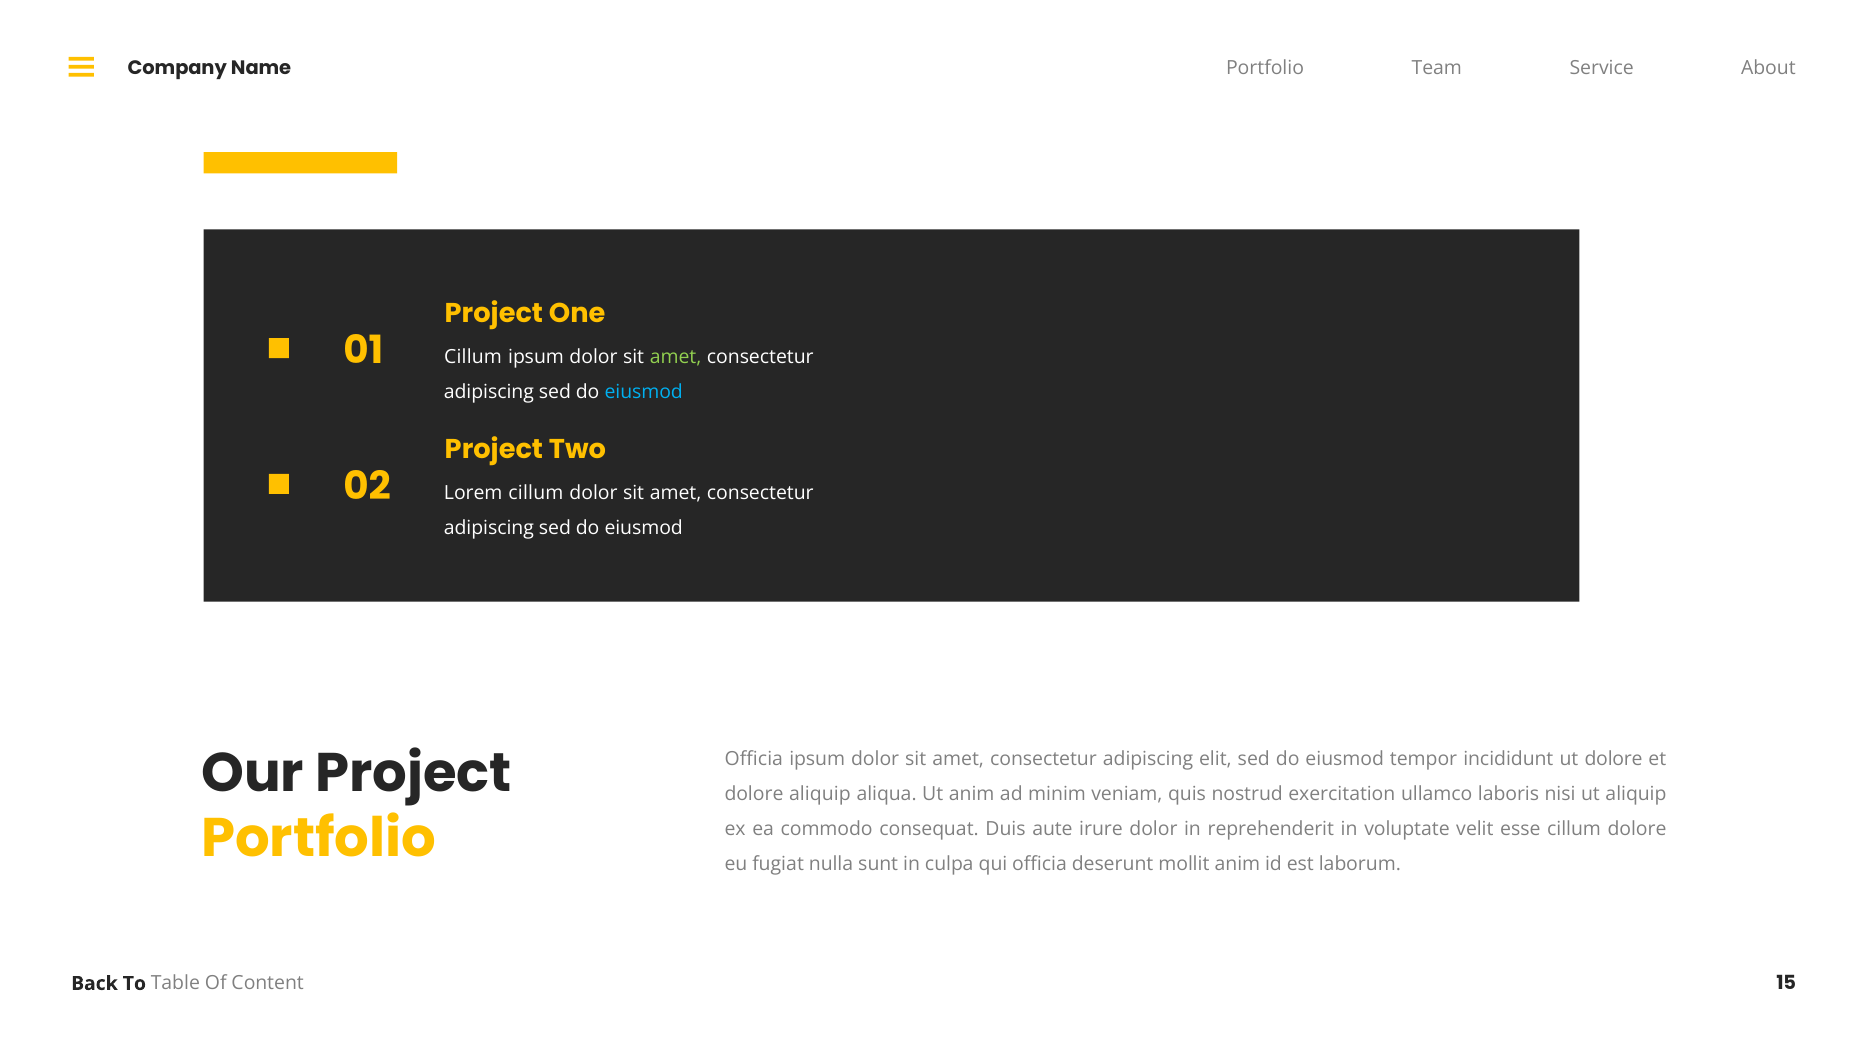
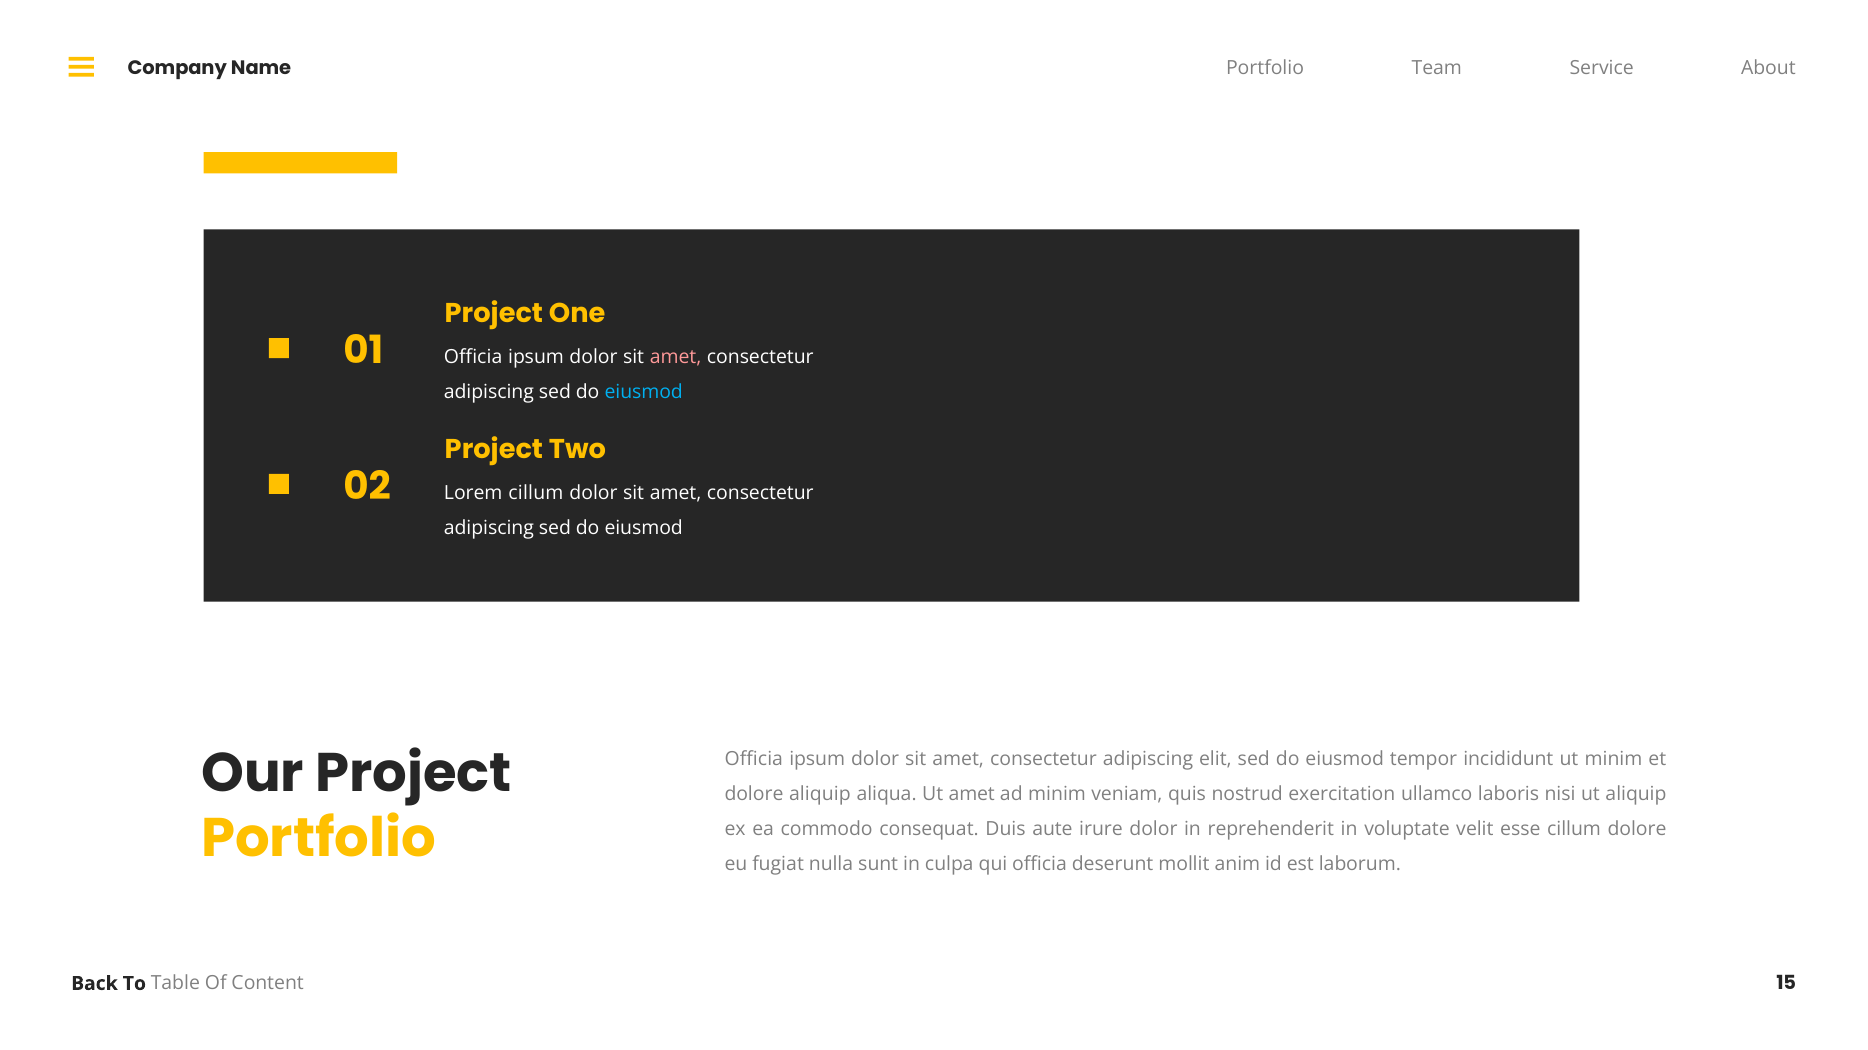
01 Cillum: Cillum -> Officia
amet at (676, 358) colour: light green -> pink
ut dolore: dolore -> minim
Ut anim: anim -> amet
